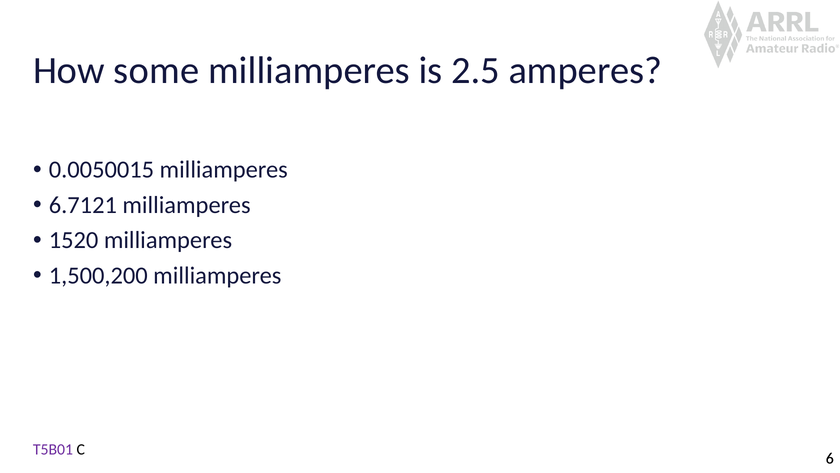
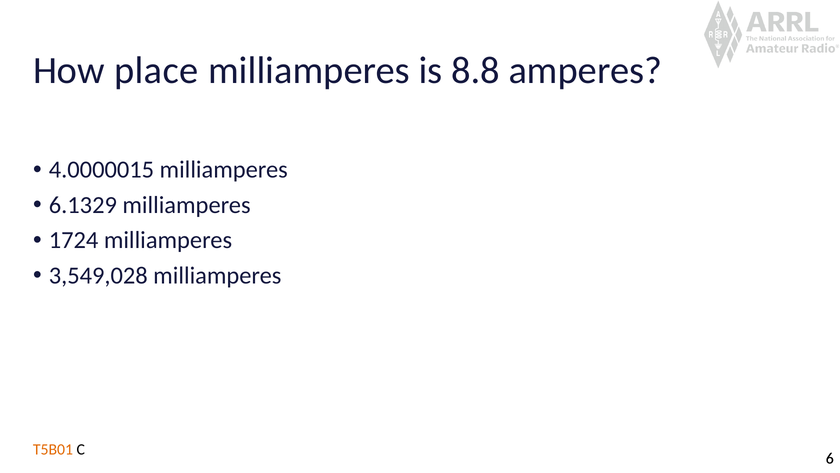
some: some -> place
2.5: 2.5 -> 8.8
0.0050015: 0.0050015 -> 4.0000015
6.7121: 6.7121 -> 6.1329
1520: 1520 -> 1724
1,500,200: 1,500,200 -> 3,549,028
T5B01 colour: purple -> orange
